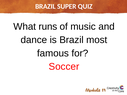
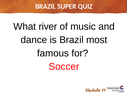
runs: runs -> river
